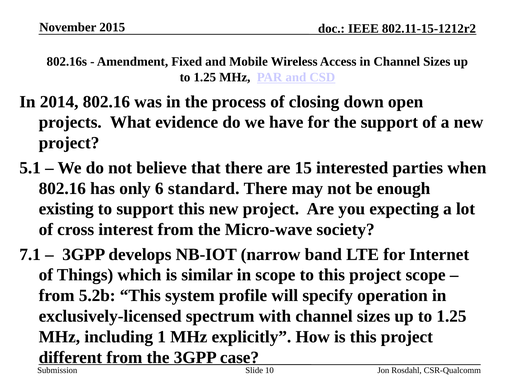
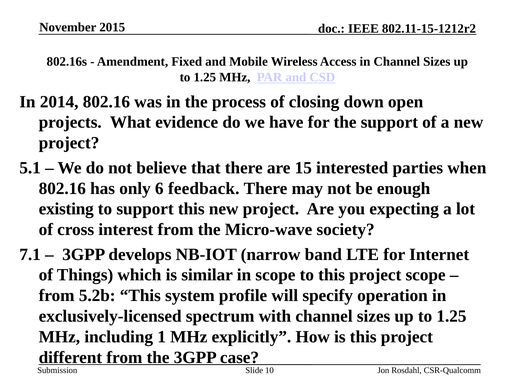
standard: standard -> feedback
